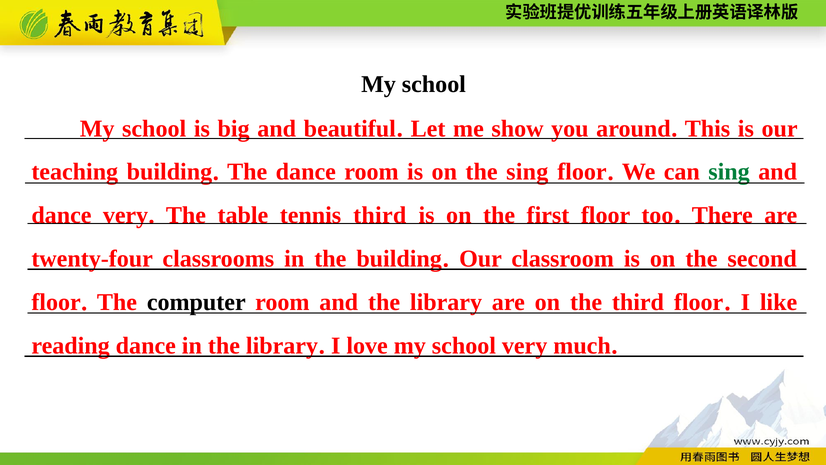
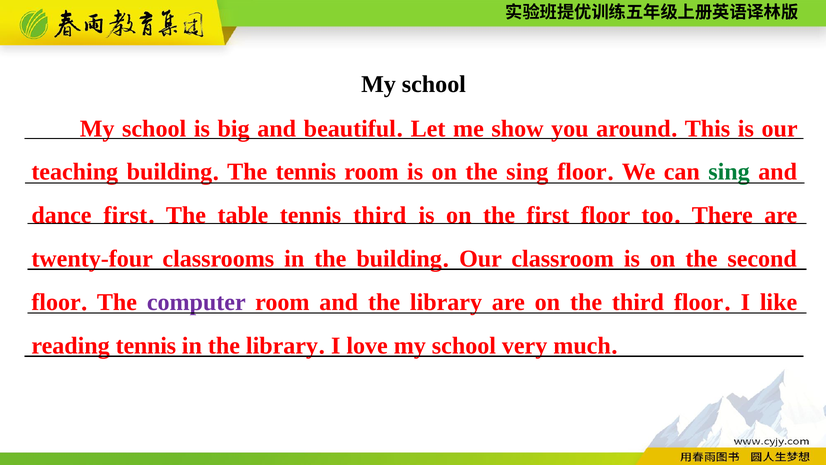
The dance: dance -> tennis
dance very: very -> first
computer colour: black -> purple
reading dance: dance -> tennis
